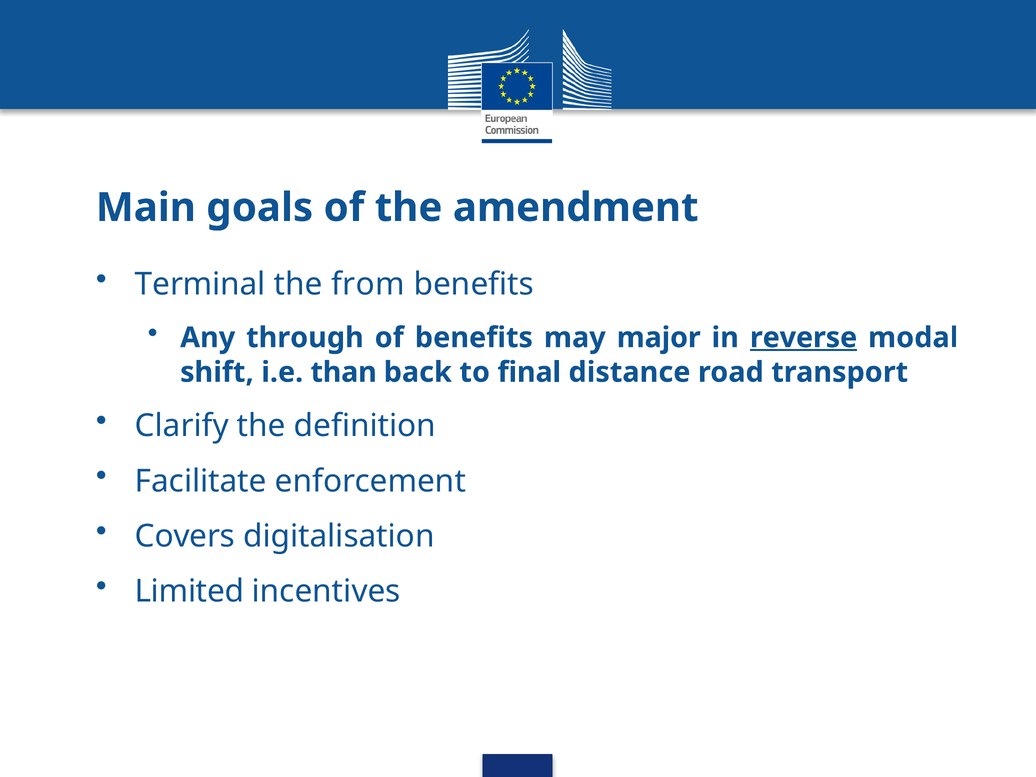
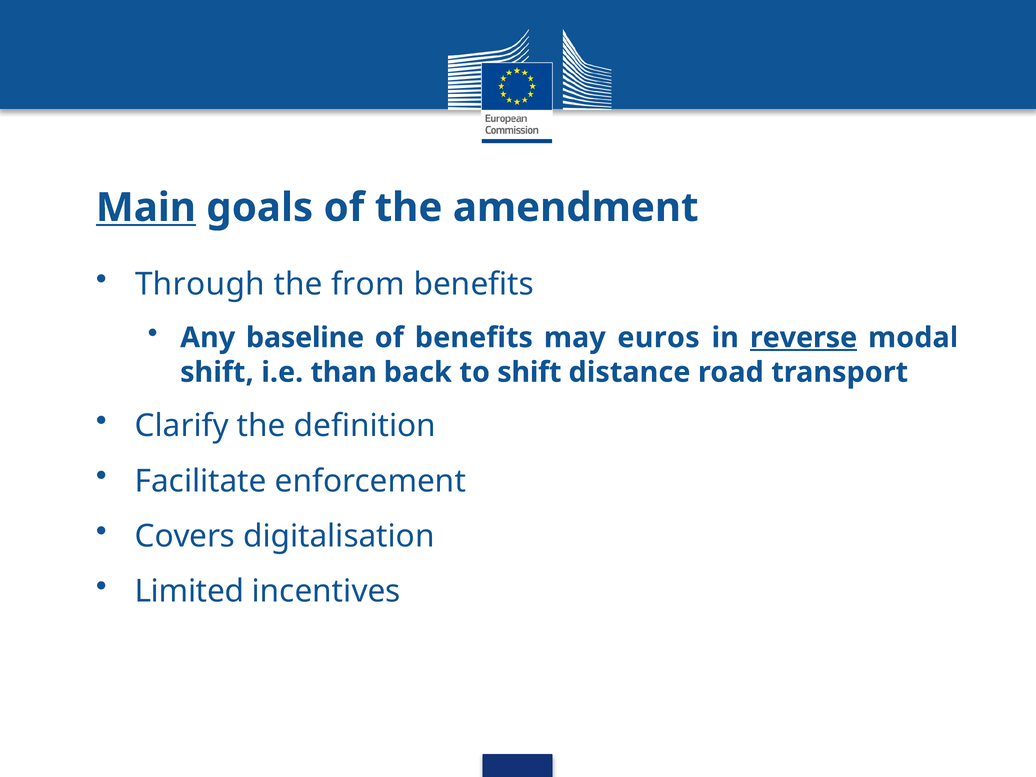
Main underline: none -> present
Terminal: Terminal -> Through
through: through -> baseline
major: major -> euros
to final: final -> shift
